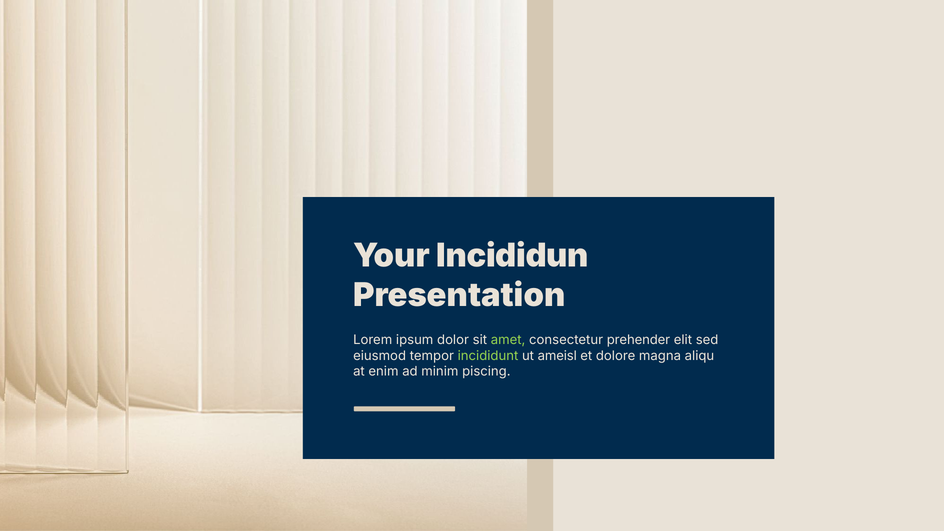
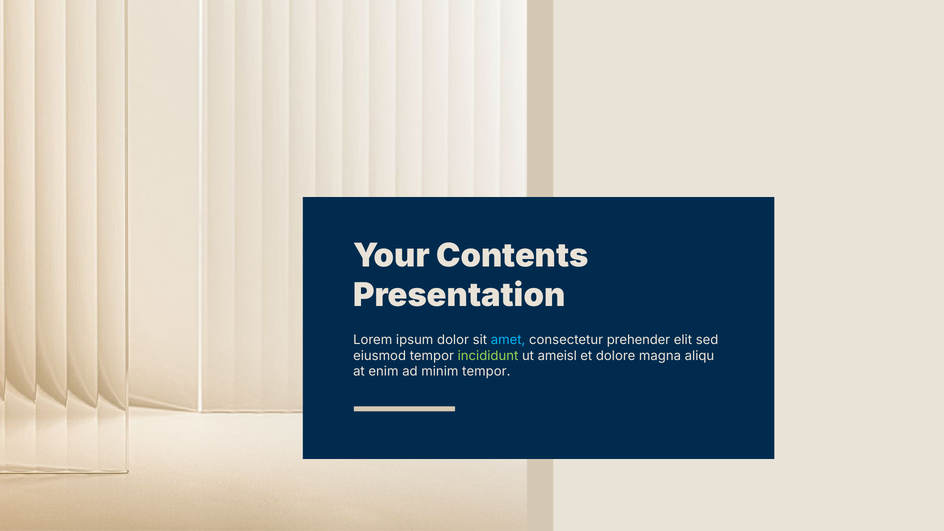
Incididun: Incididun -> Contents
amet colour: light green -> light blue
minim piscing: piscing -> tempor
